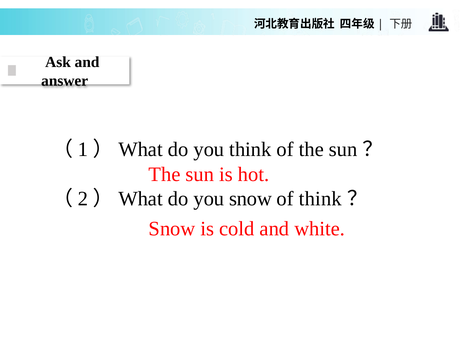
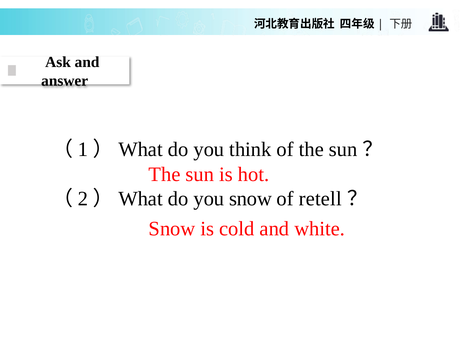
of think: think -> retell
